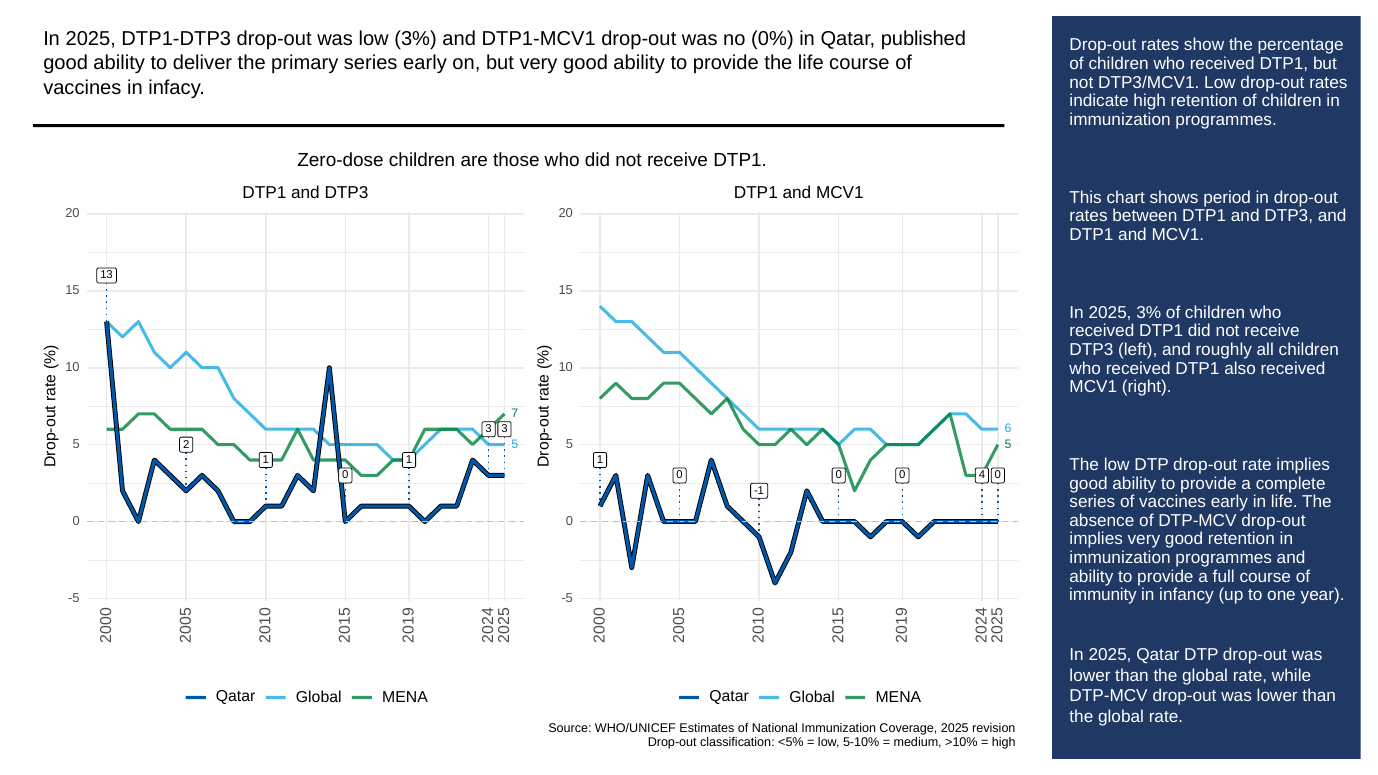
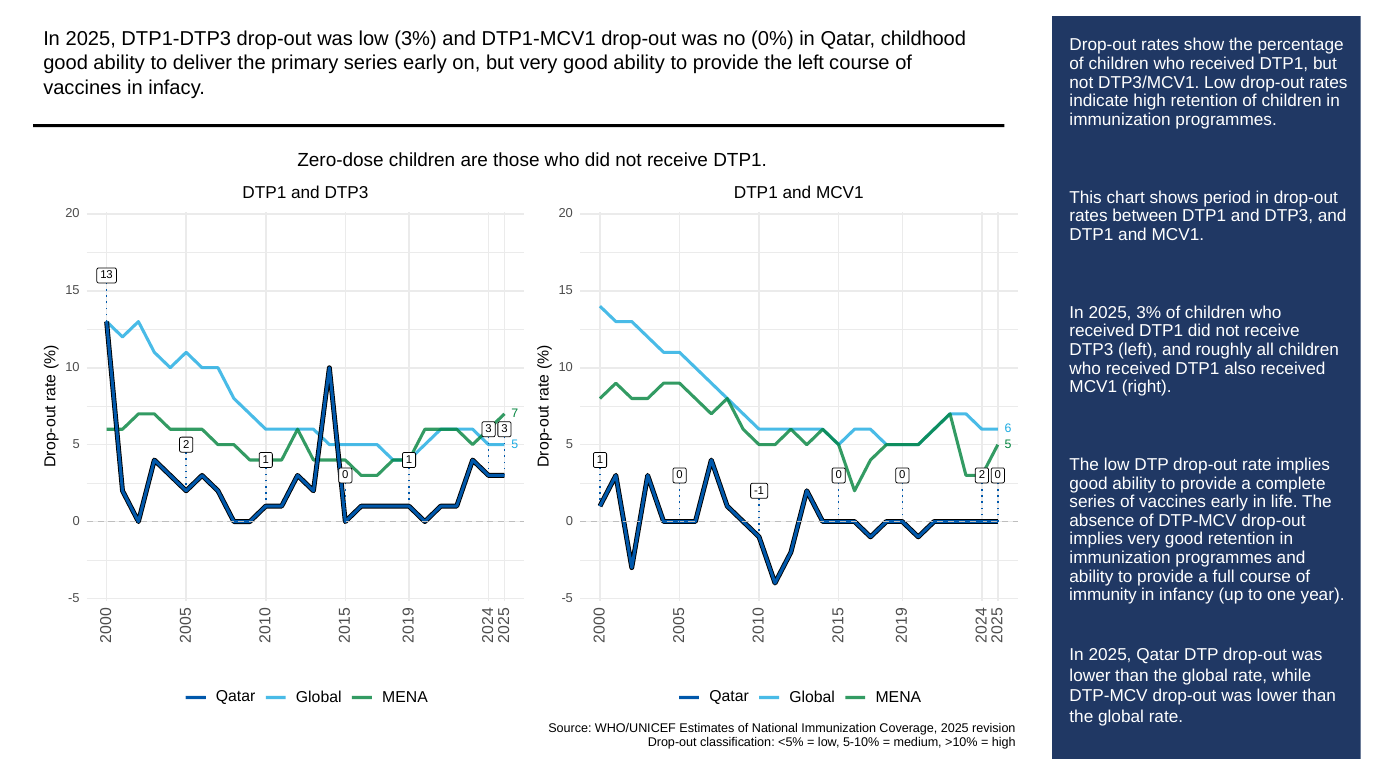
published: published -> childhood
the life: life -> left
4 at (982, 475): 4 -> 2
